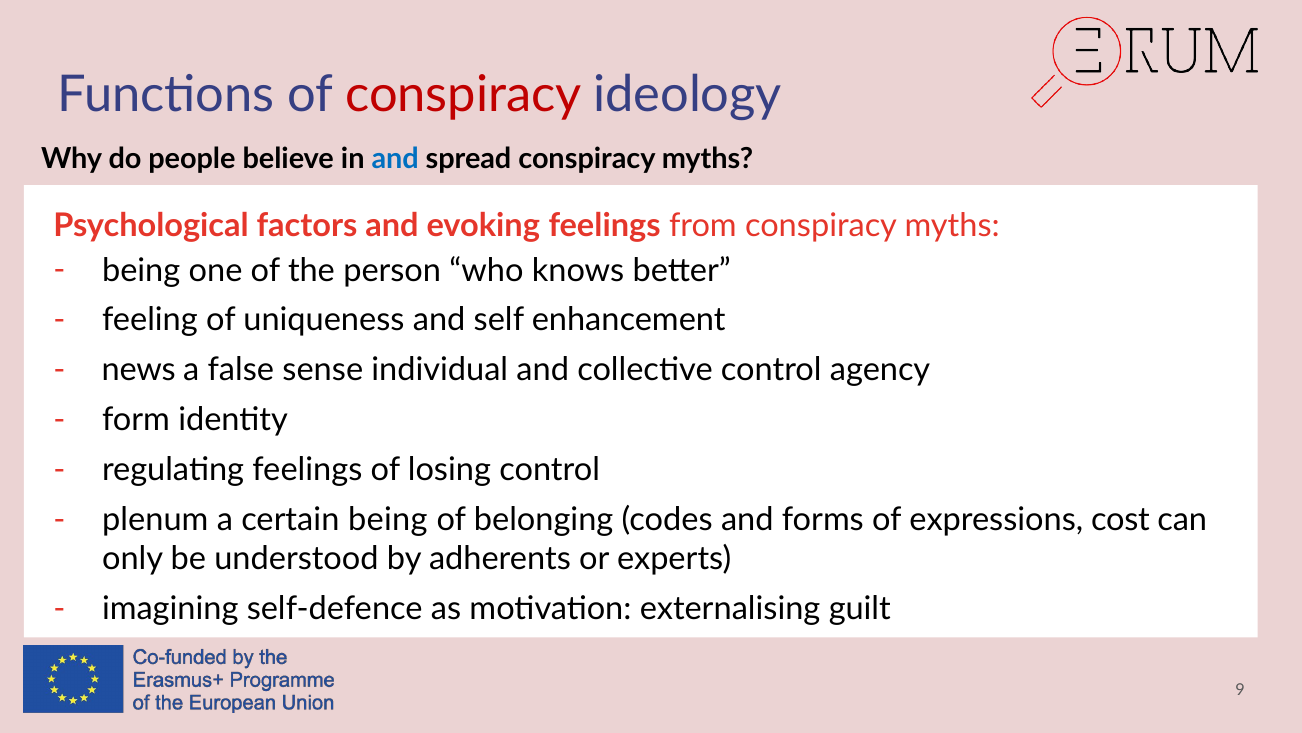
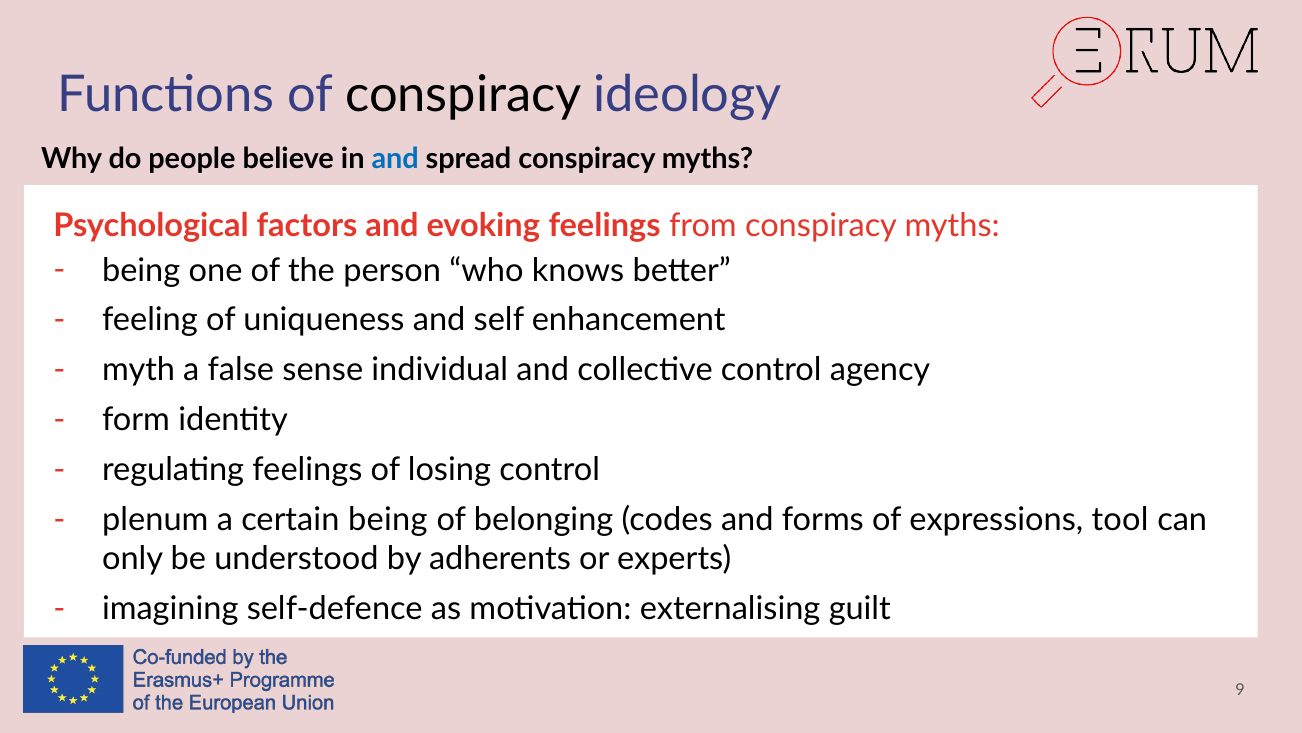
conspiracy at (463, 95) colour: red -> black
news: news -> myth
cost: cost -> tool
